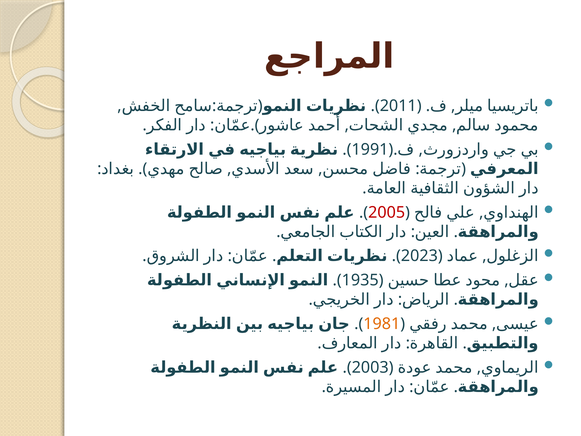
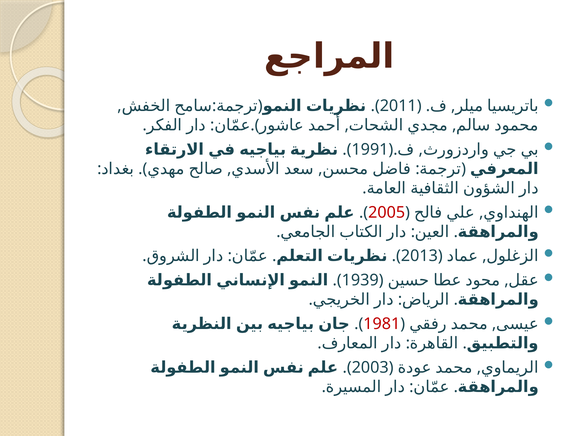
2023: 2023 -> 2013
1935: 1935 -> 1939
1981 colour: orange -> red
